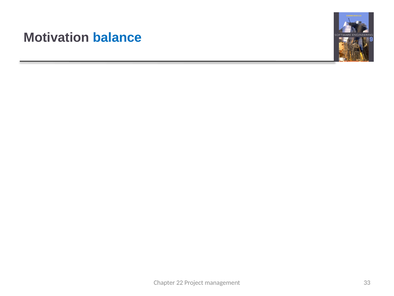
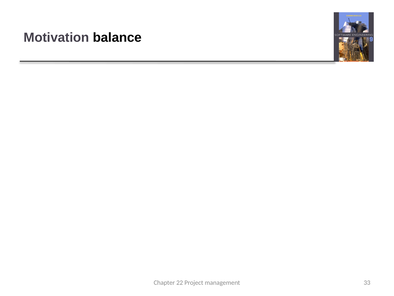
balance at (117, 37) colour: blue -> black
